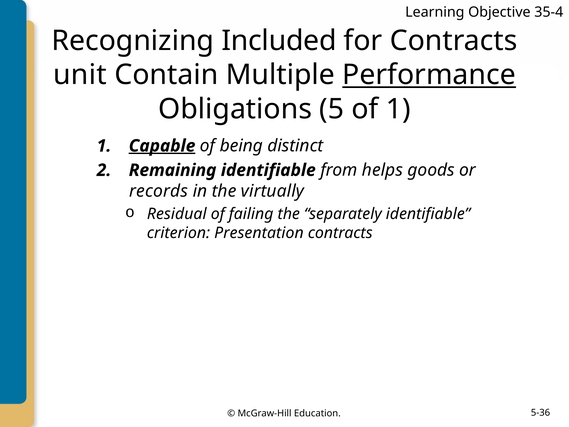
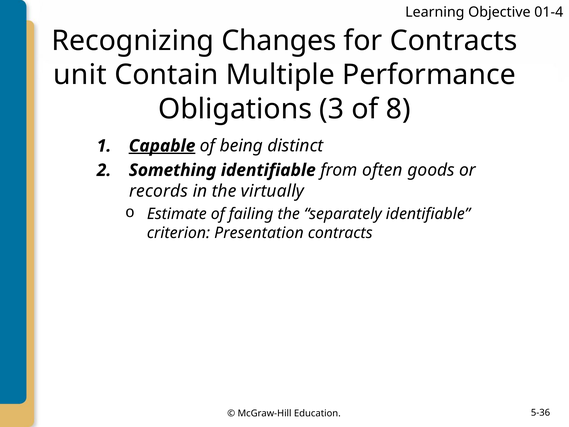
35-4: 35-4 -> 01-4
Included: Included -> Changes
Performance underline: present -> none
5: 5 -> 3
of 1: 1 -> 8
Remaining: Remaining -> Something
helps: helps -> often
Residual: Residual -> Estimate
